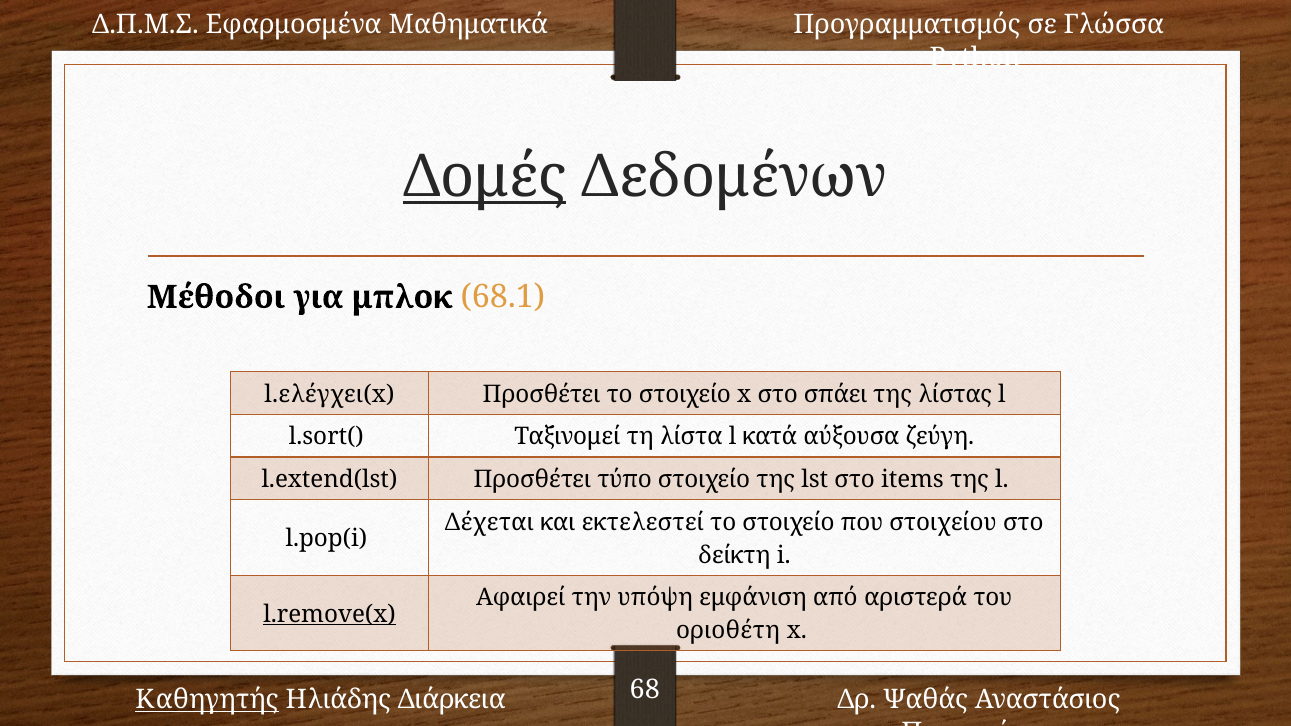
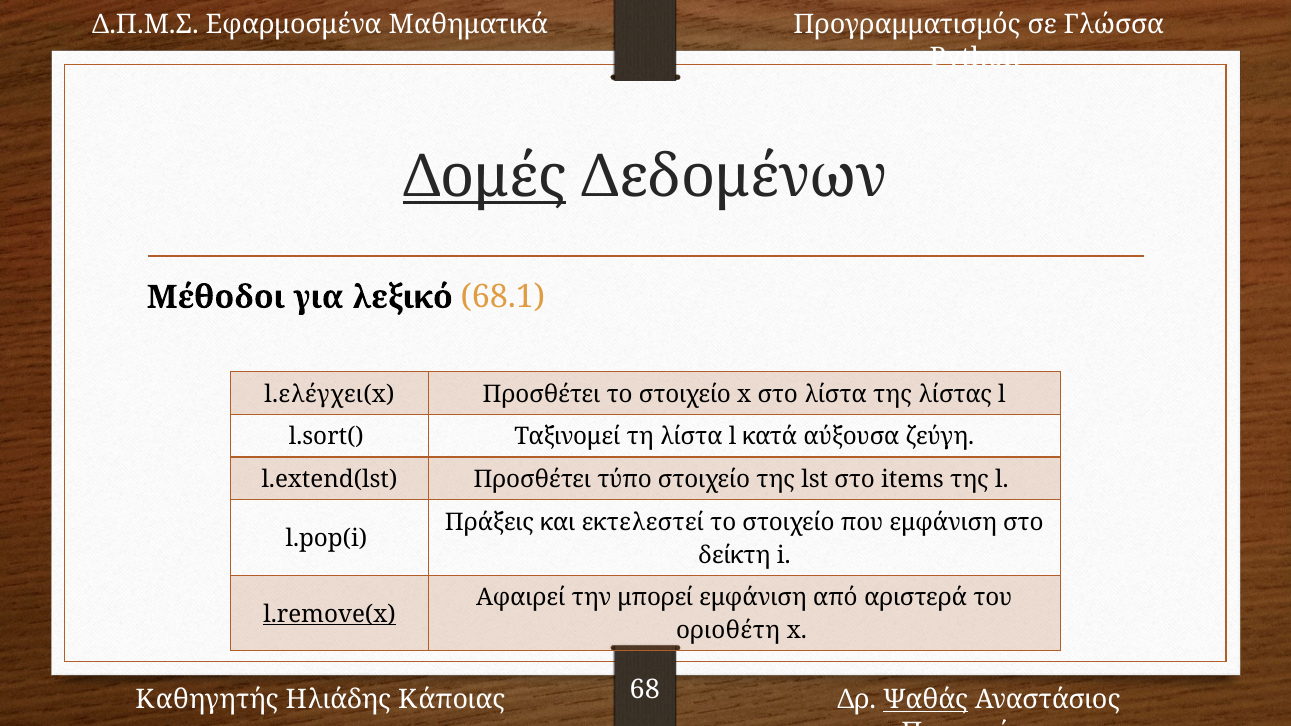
μπλοκ: μπλοκ -> λεξικό
στο σπάει: σπάει -> λίστα
Δέχεται: Δέχεται -> Πράξεις
που στοιχείου: στοιχείου -> εμφάνιση
υπόψη: υπόψη -> μπορεί
Καθηγητής underline: present -> none
Διάρκεια: Διάρκεια -> Κάποιας
Ψαθάς underline: none -> present
